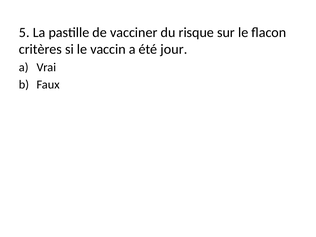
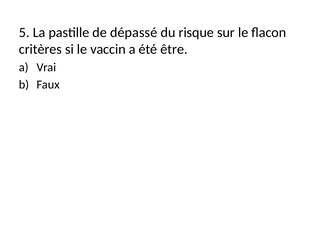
vacciner: vacciner -> dépassé
jour: jour -> être
